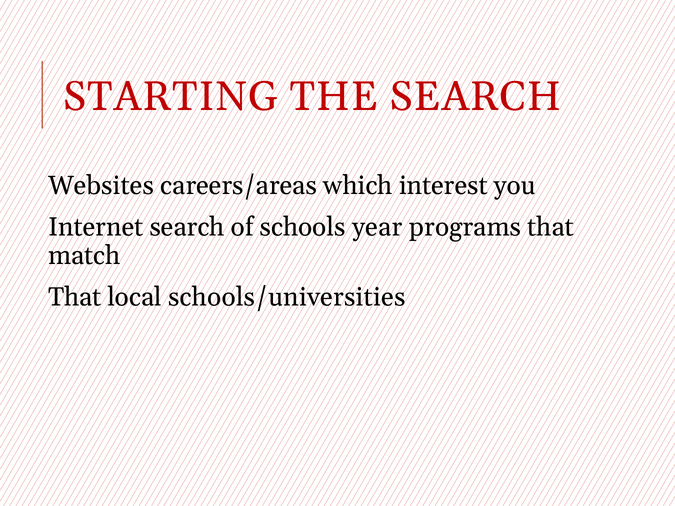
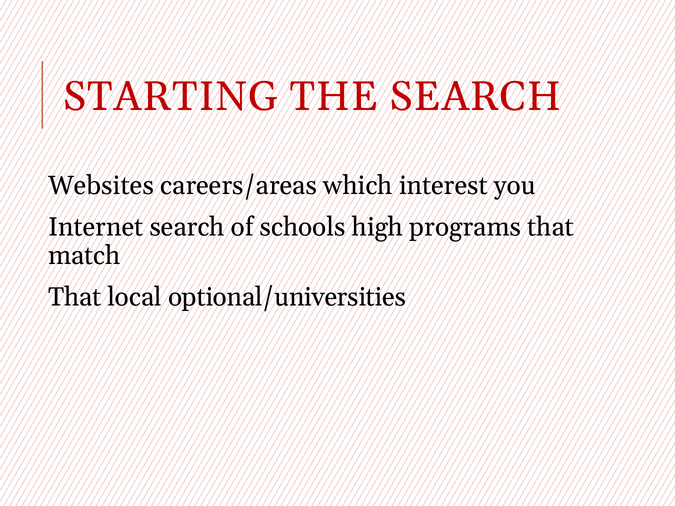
year: year -> high
schools/universities: schools/universities -> optional/universities
